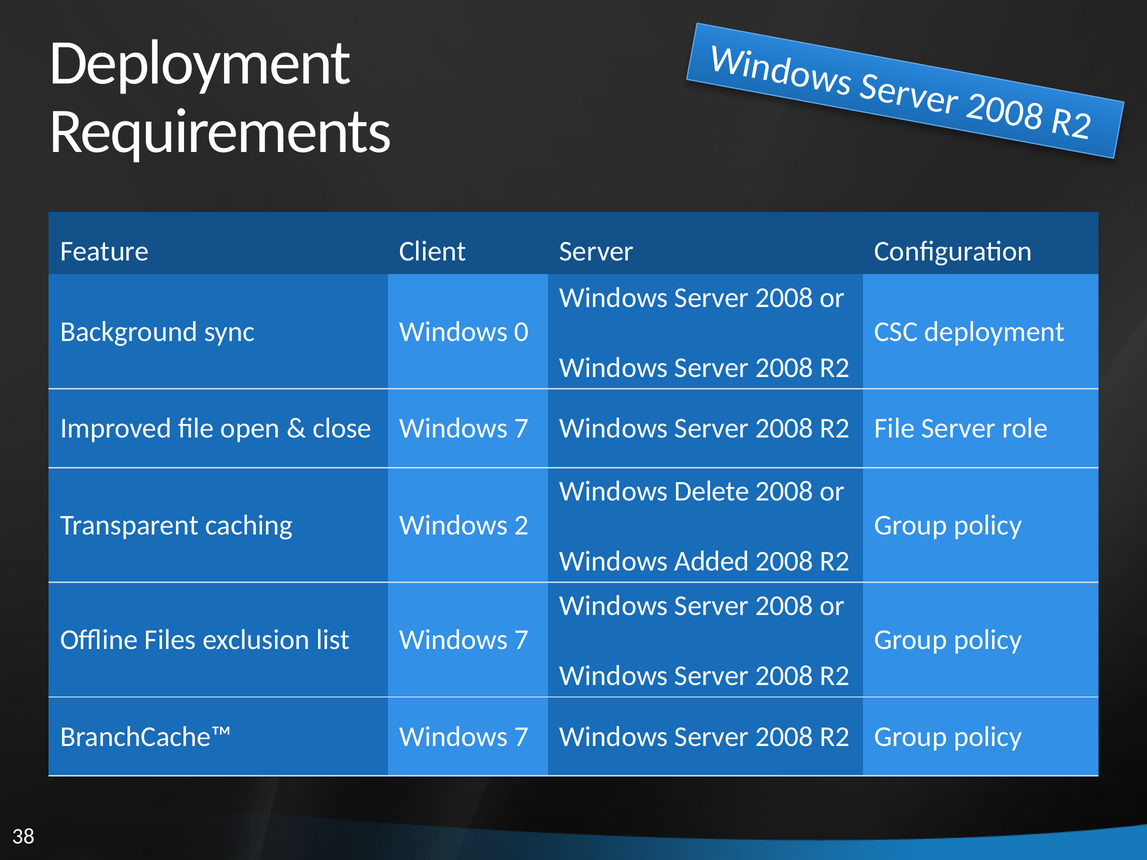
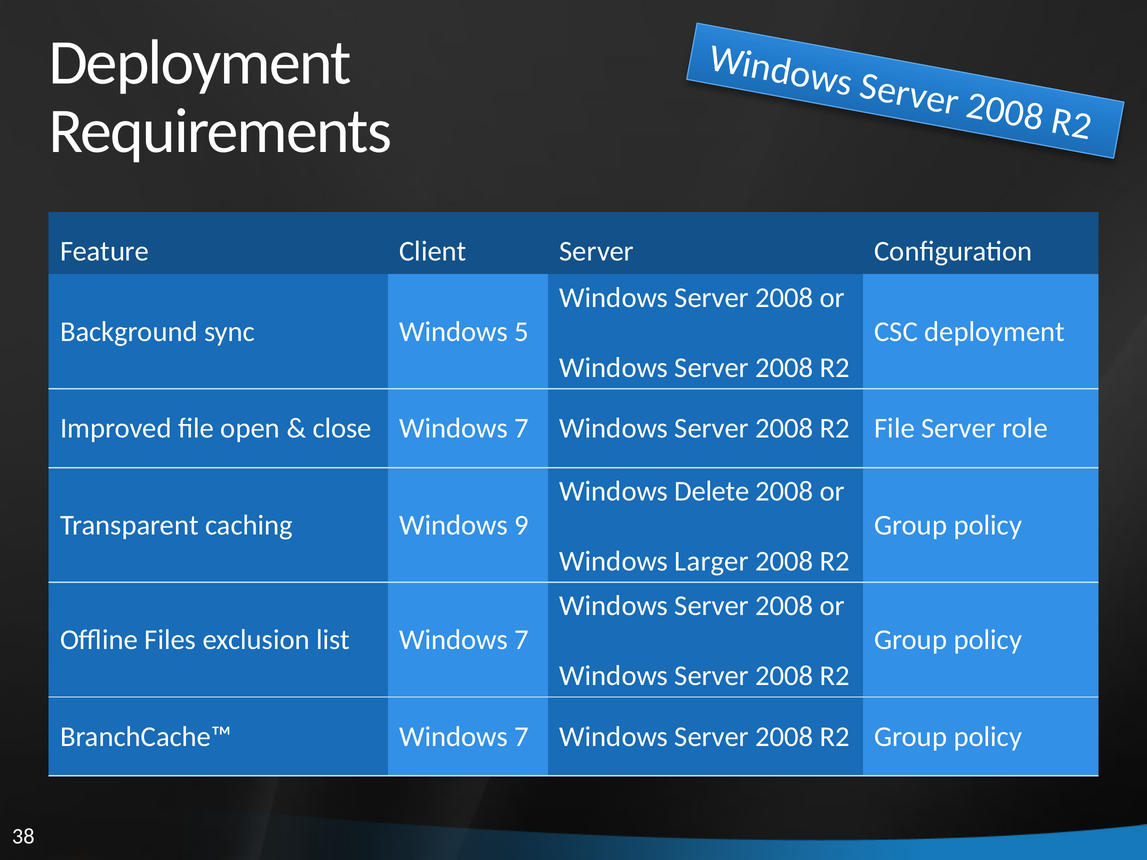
Windows 0: 0 -> 5
Windows 2: 2 -> 9
Added: Added -> Larger
